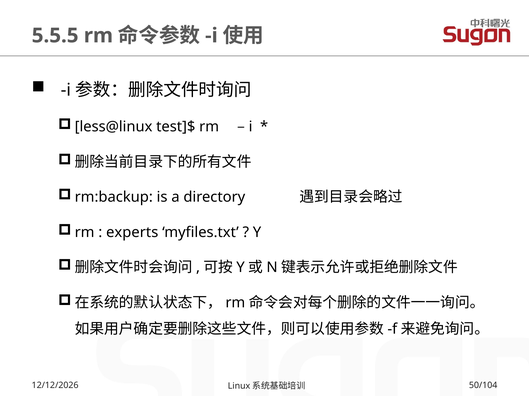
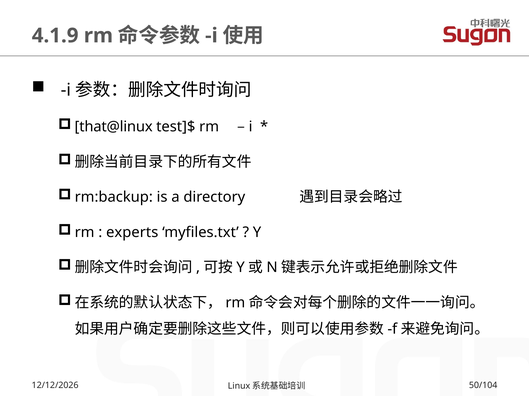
5.5.5: 5.5.5 -> 4.1.9
less@linux: less@linux -> that@linux
